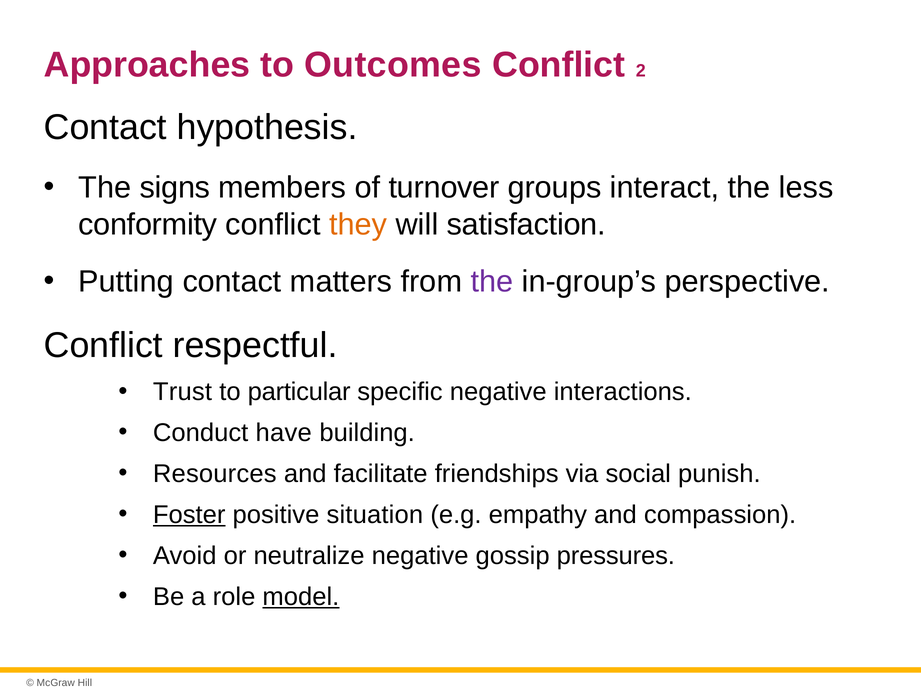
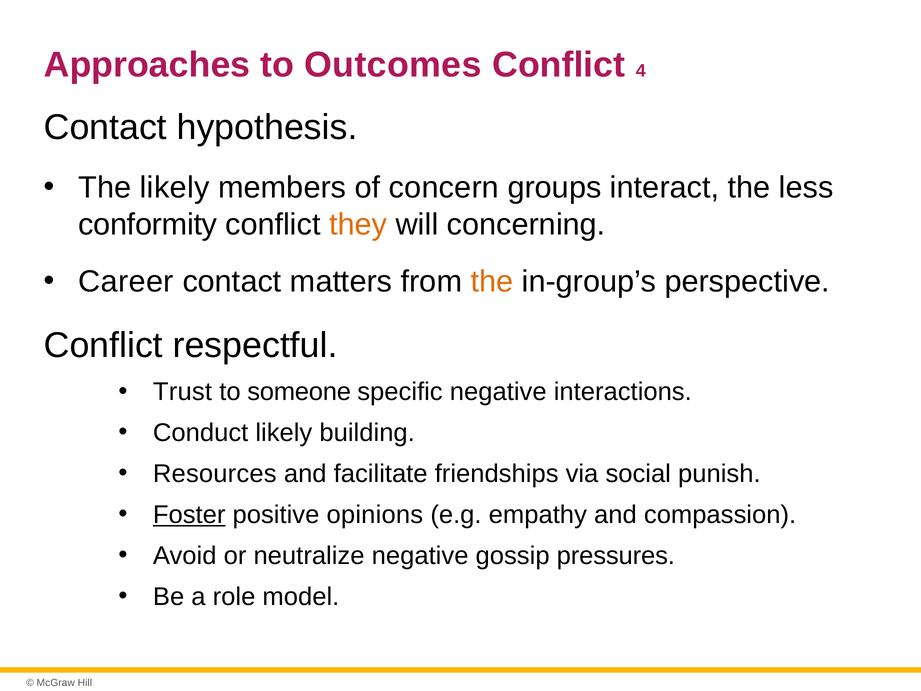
2: 2 -> 4
The signs: signs -> likely
turnover: turnover -> concern
satisfaction: satisfaction -> concerning
Putting: Putting -> Career
the at (492, 282) colour: purple -> orange
particular: particular -> someone
Conduct have: have -> likely
situation: situation -> opinions
model underline: present -> none
